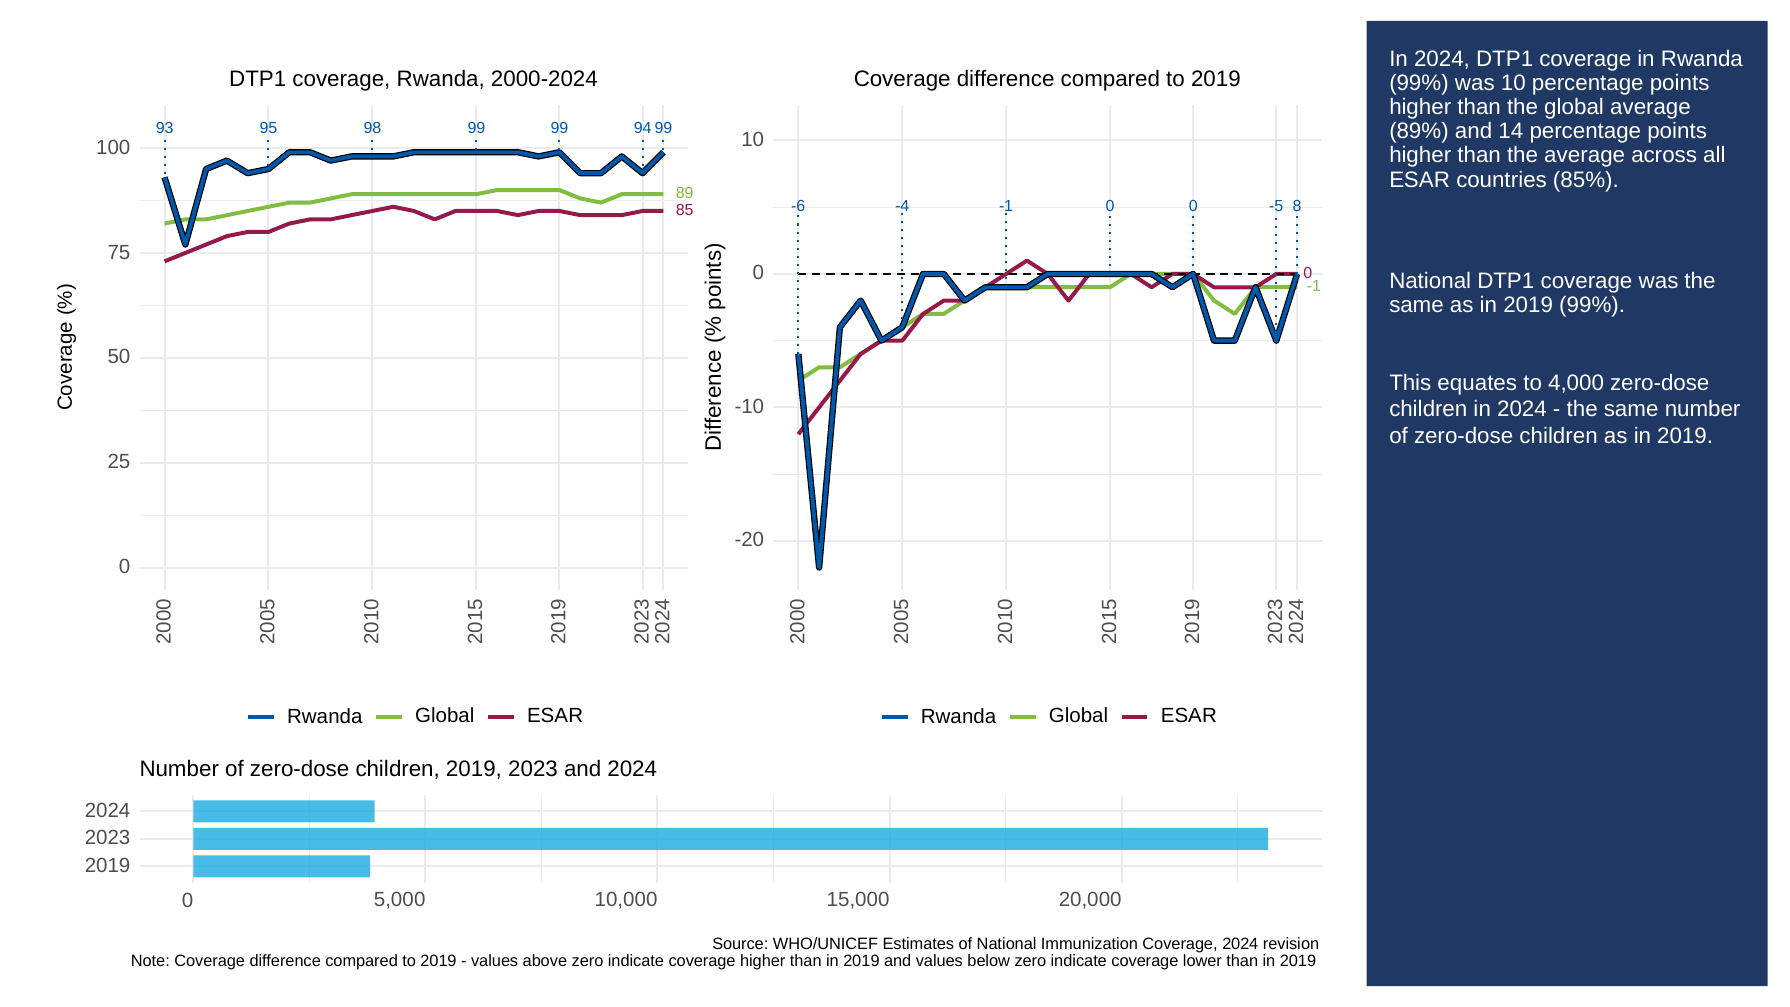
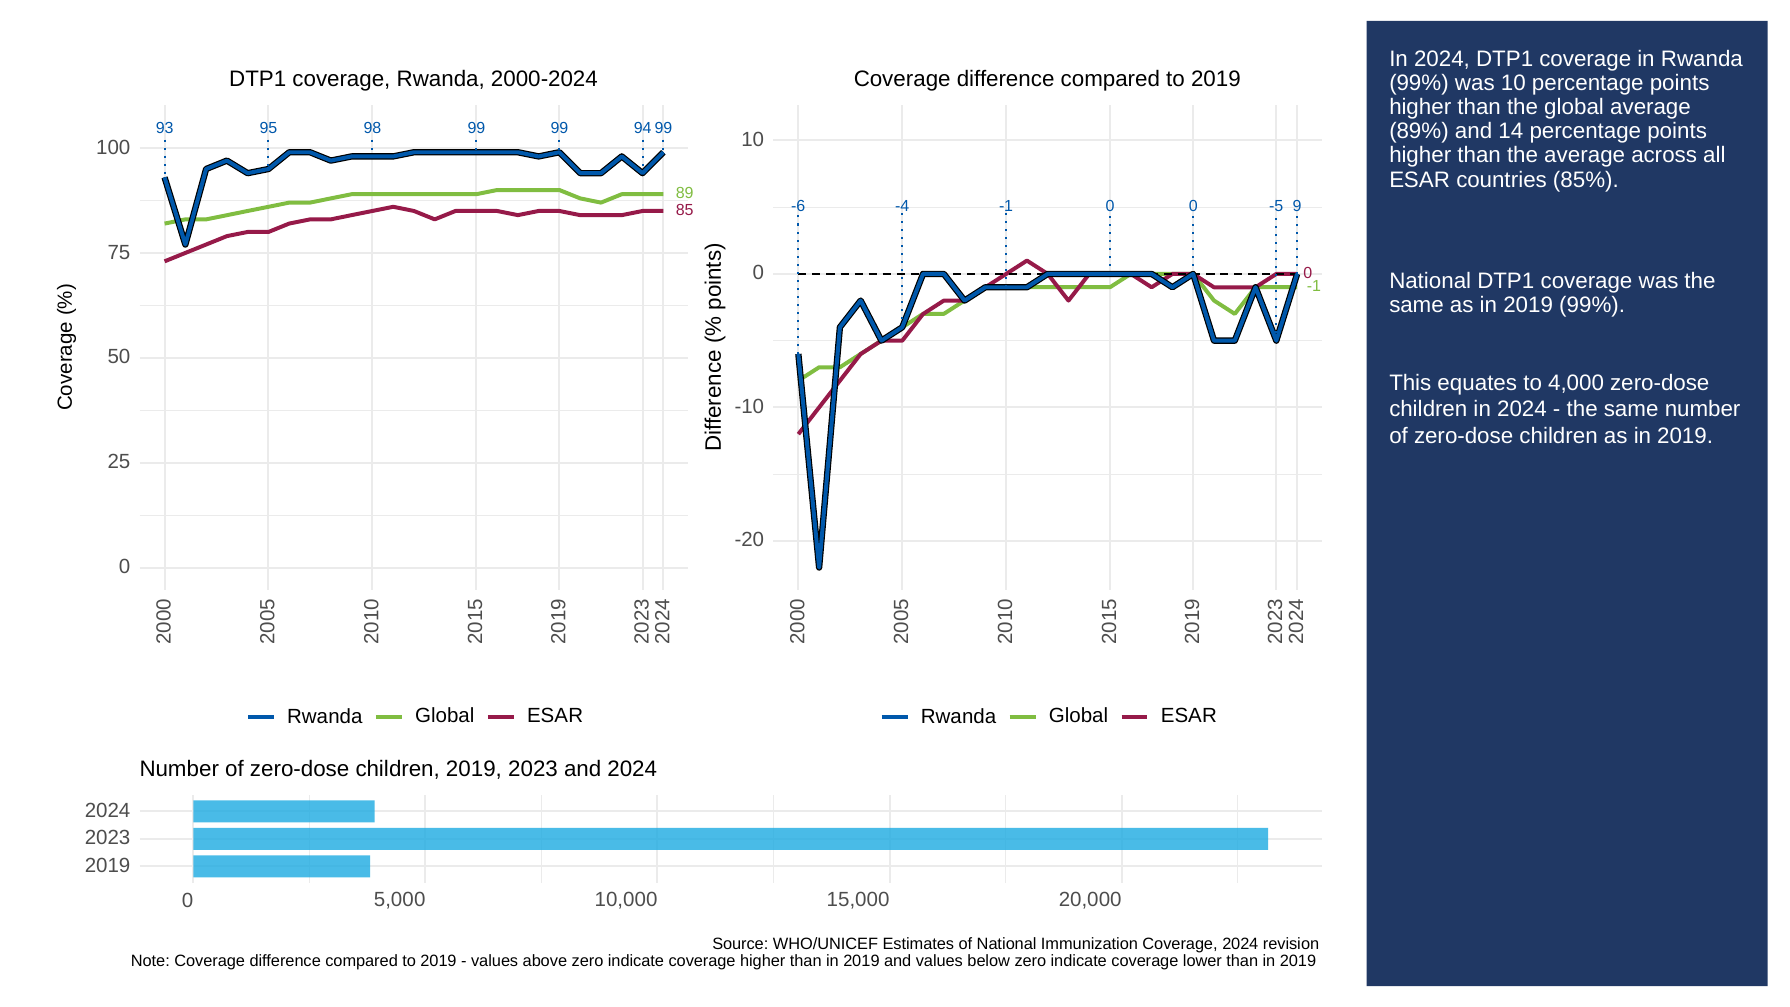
-5 8: 8 -> 9
